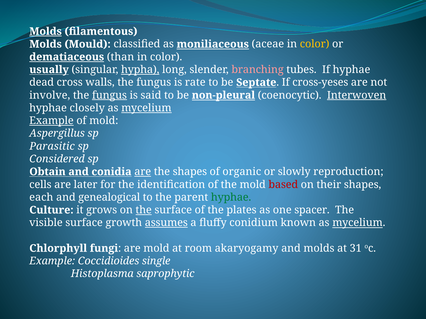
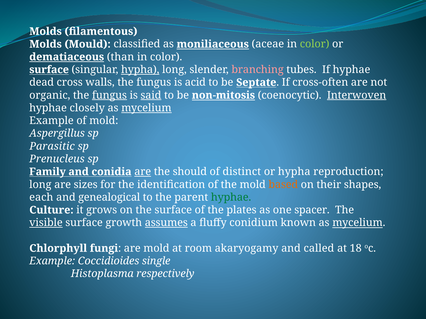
Molds at (46, 31) underline: present -> none
color at (315, 44) colour: yellow -> light green
usually at (49, 70): usually -> surface
rate: rate -> acid
cross-yeses: cross-yeses -> cross-often
involve: involve -> organic
said underline: none -> present
non-pleural: non-pleural -> non-mitosis
Example at (51, 121) underline: present -> none
Considered: Considered -> Prenucleus
Obtain: Obtain -> Family
the shapes: shapes -> should
organic: organic -> distinct
or slowly: slowly -> hypha
cells at (40, 185): cells -> long
later: later -> sizes
based colour: red -> orange
the at (144, 210) underline: present -> none
visible underline: none -> present
and molds: molds -> called
31: 31 -> 18
saprophytic: saprophytic -> respectively
